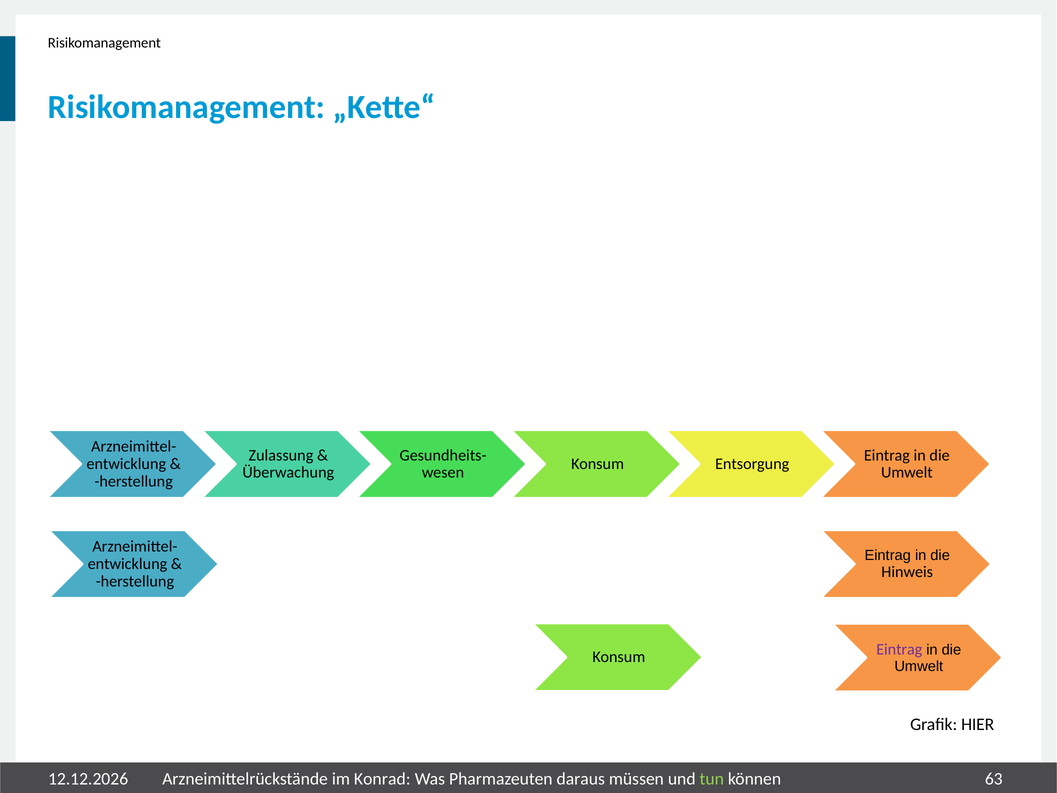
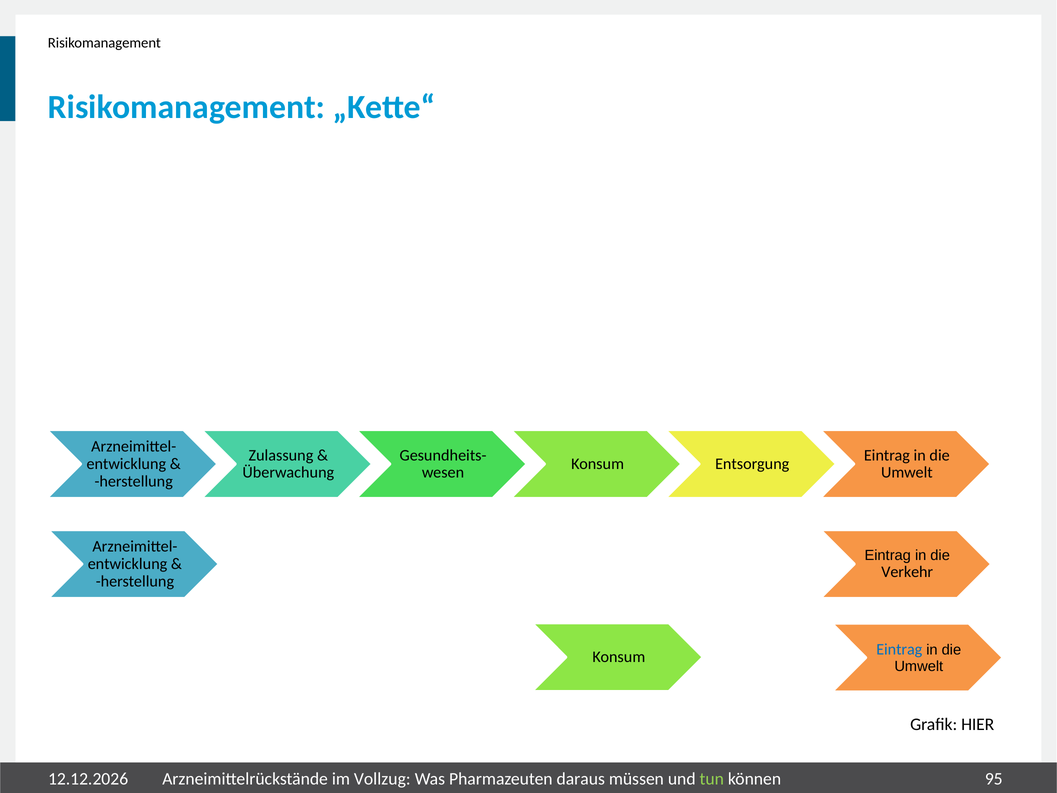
Hinweis: Hinweis -> Verkehr
Eintrag at (899, 649) colour: purple -> blue
Konrad: Konrad -> Vollzug
63: 63 -> 95
